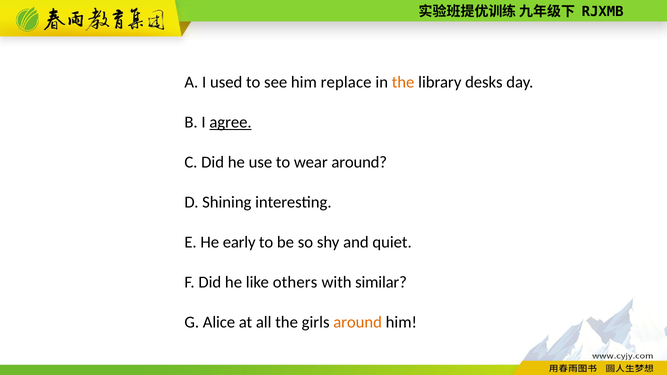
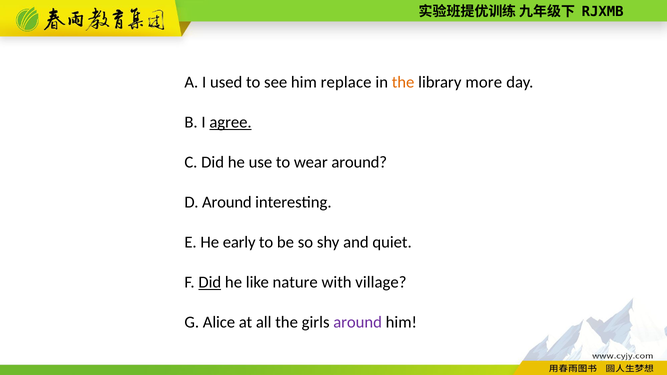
desks: desks -> more
D Shining: Shining -> Around
Did at (210, 282) underline: none -> present
others: others -> nature
similar: similar -> village
around at (358, 322) colour: orange -> purple
